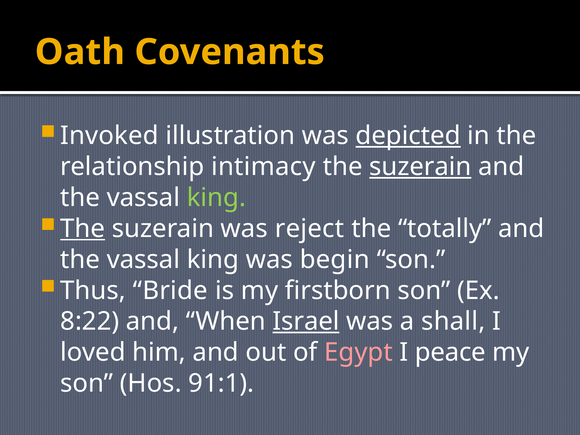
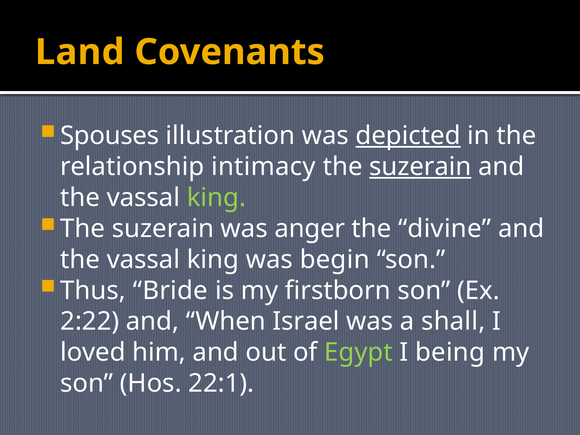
Oath: Oath -> Land
Invoked: Invoked -> Spouses
The at (83, 229) underline: present -> none
reject: reject -> anger
totally: totally -> divine
8:22: 8:22 -> 2:22
Israel underline: present -> none
Egypt colour: pink -> light green
peace: peace -> being
91:1: 91:1 -> 22:1
